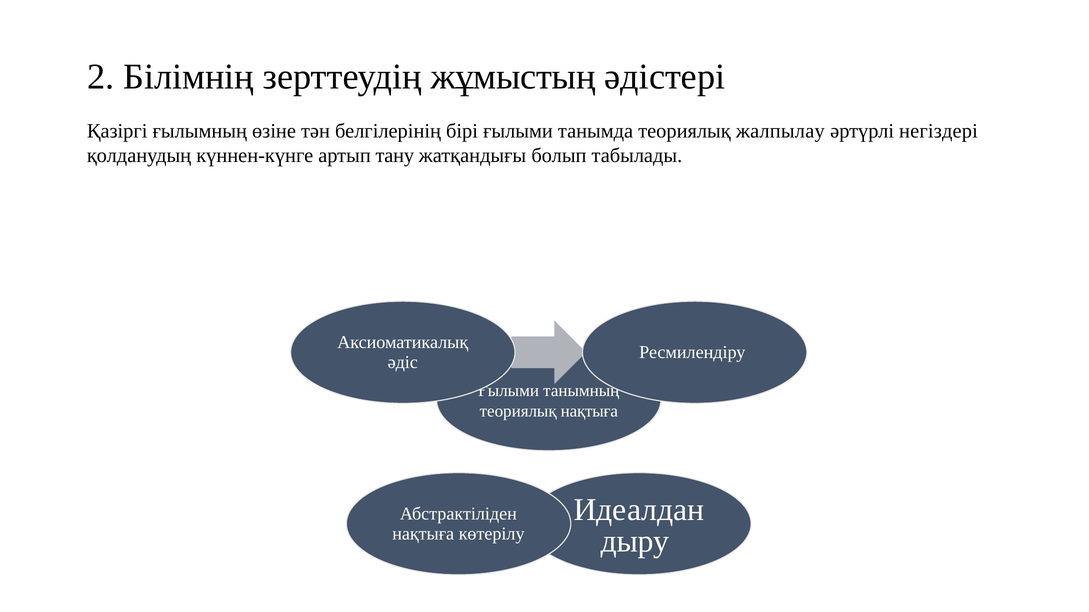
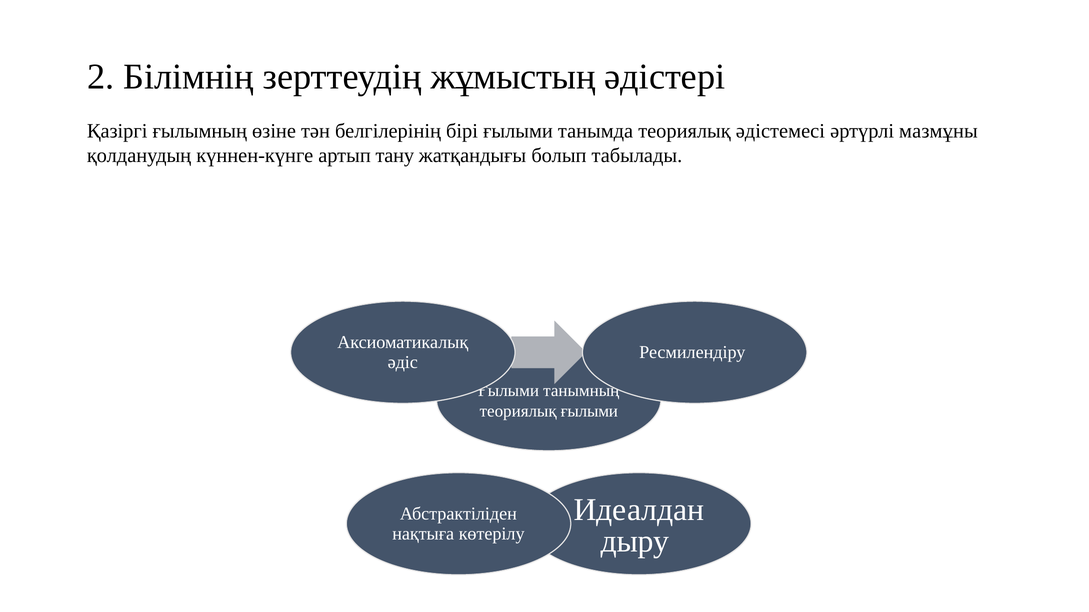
жалпылау: жалпылау -> әдістемесі
негіздері: негіздері -> мазмұны
теориялық нақтыға: нақтыға -> ғылыми
